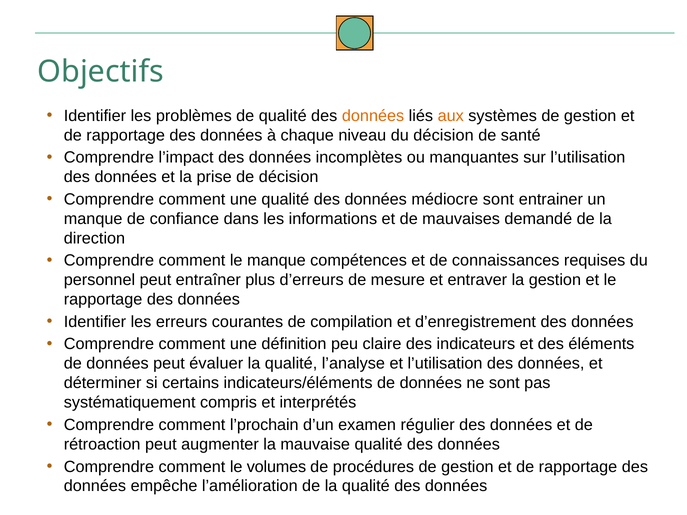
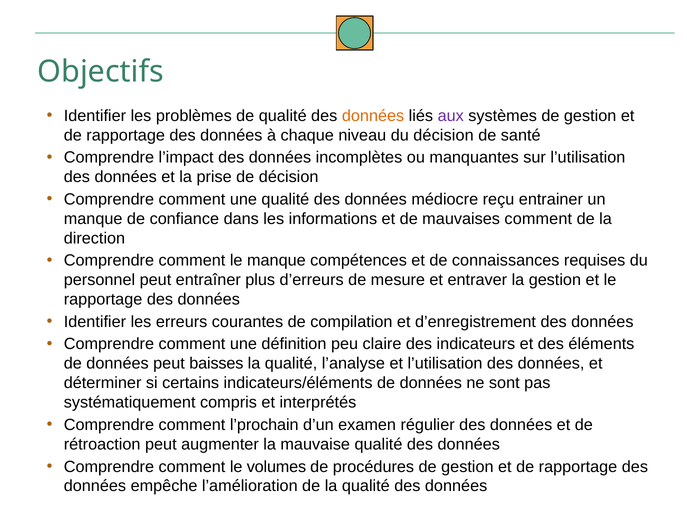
aux colour: orange -> purple
médiocre sont: sont -> reçu
mauvaises demandé: demandé -> comment
évaluer: évaluer -> baisses
